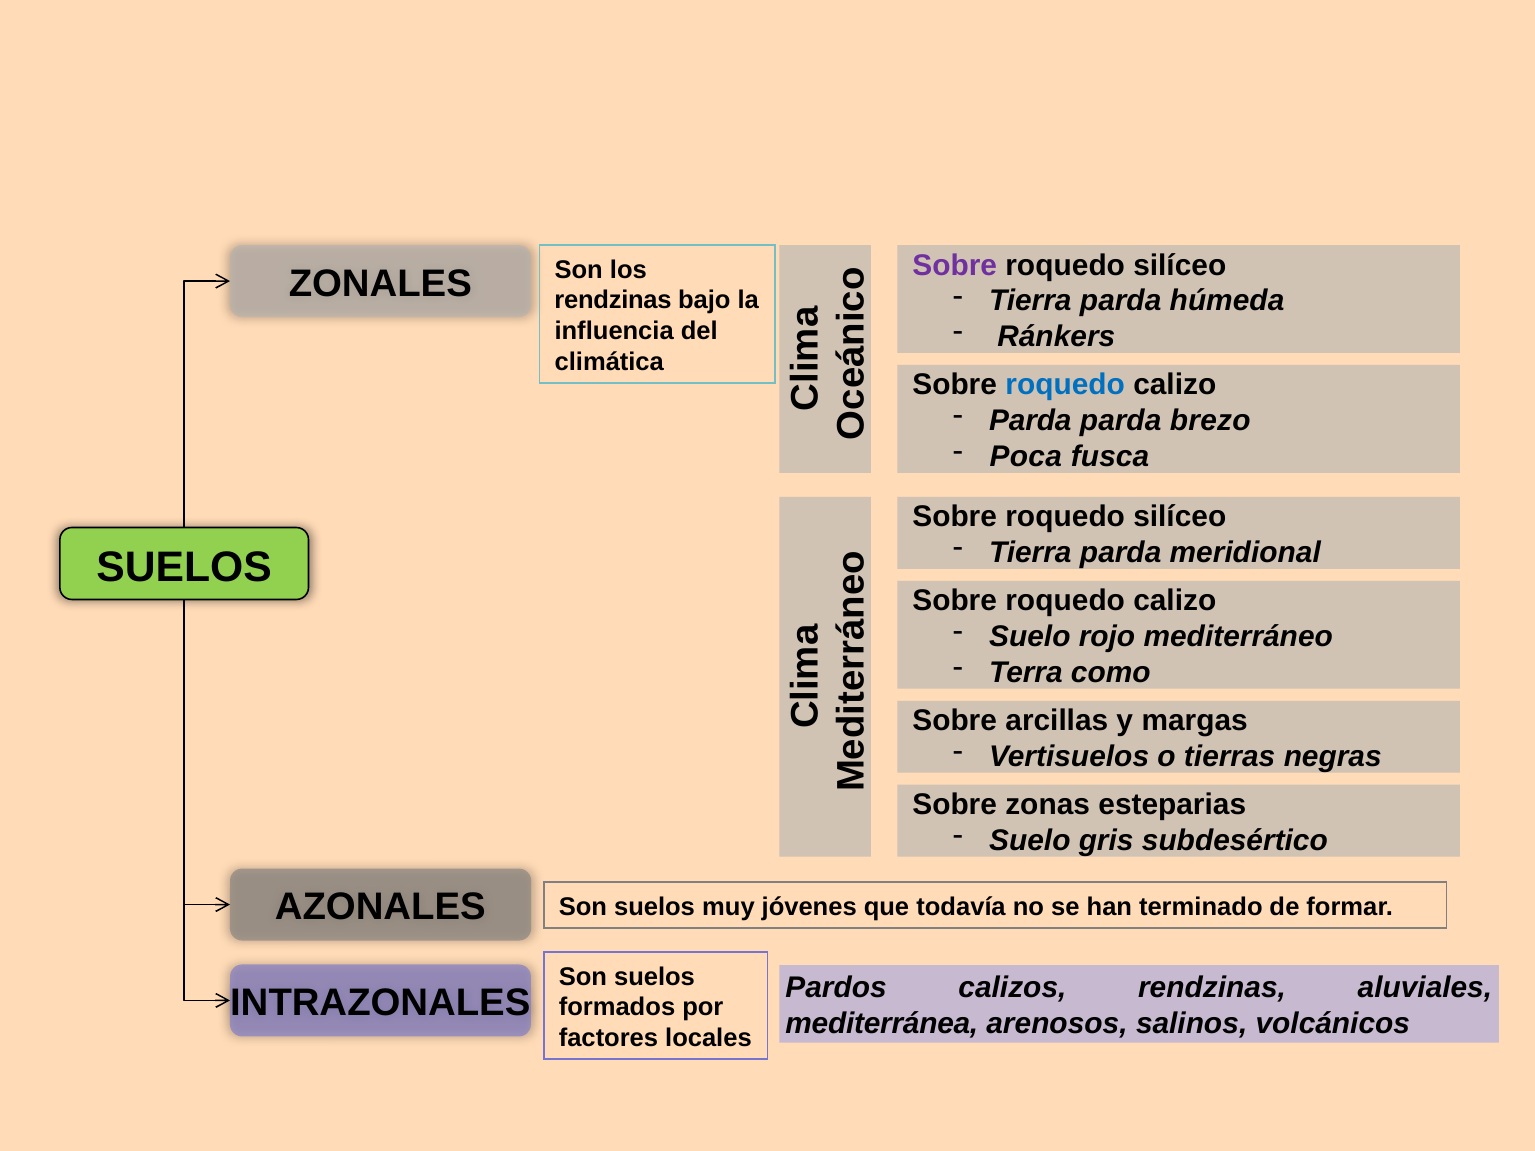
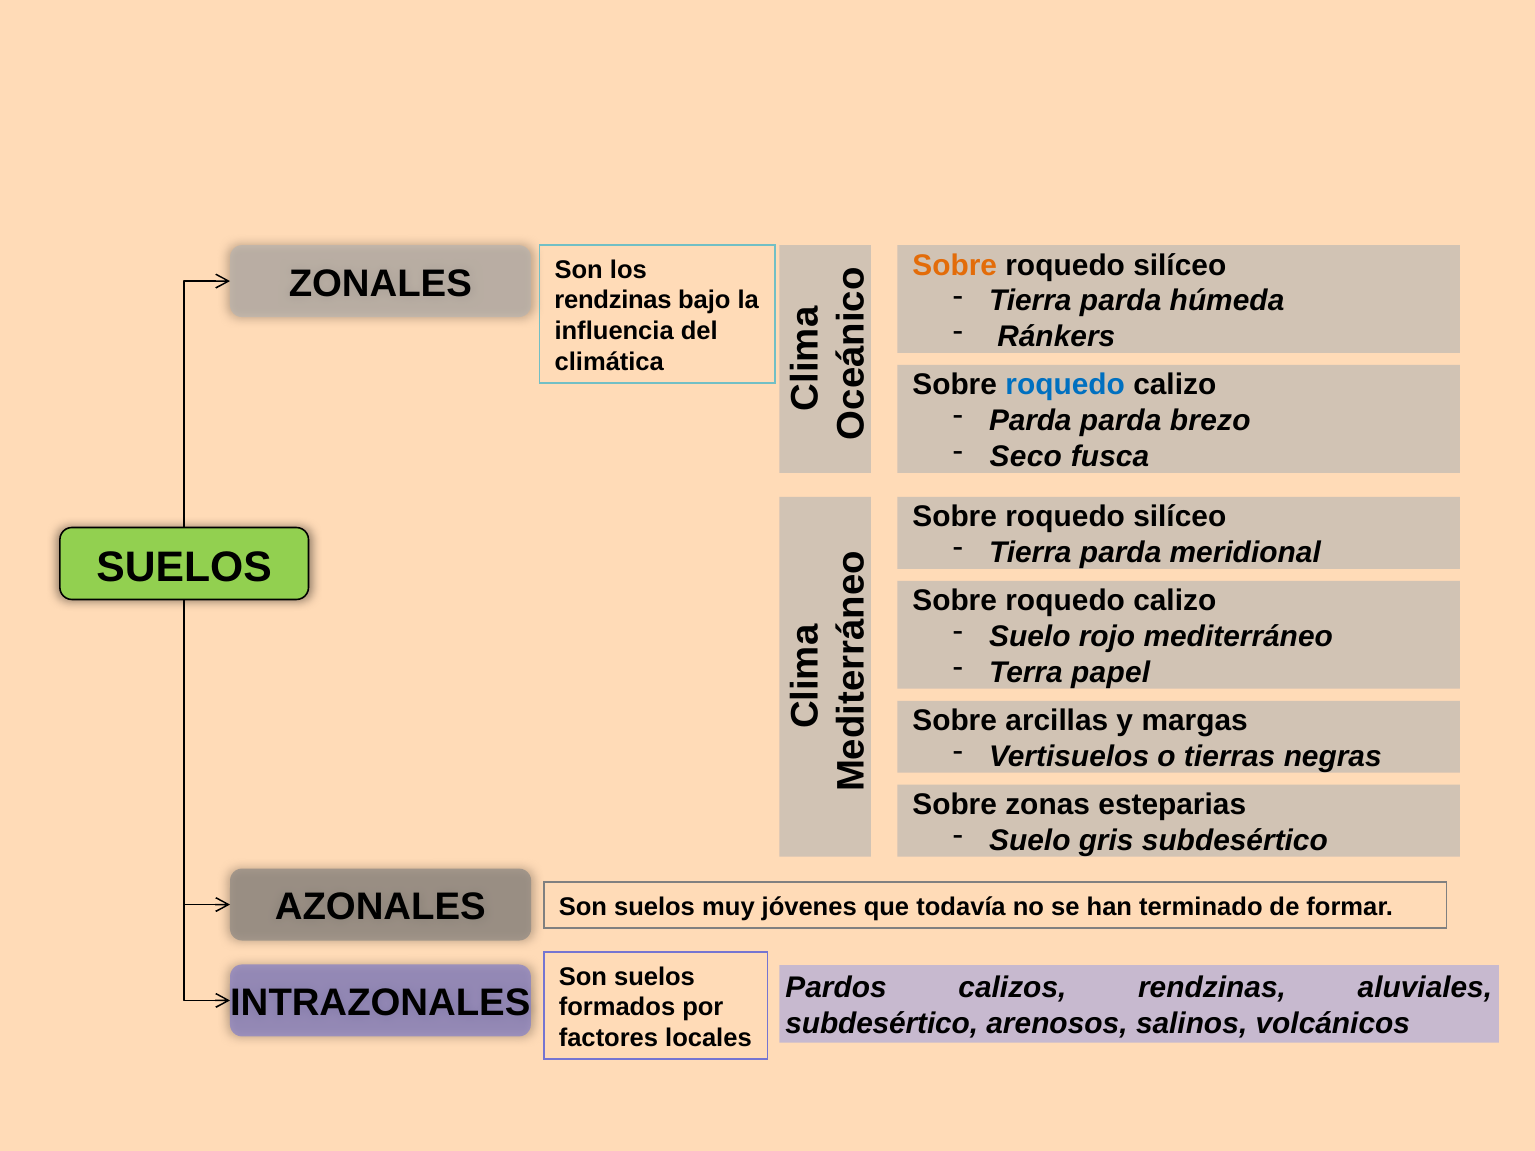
Sobre at (955, 265) colour: purple -> orange
Poca: Poca -> Seco
como: como -> papel
mediterránea at (882, 1024): mediterránea -> subdesértico
